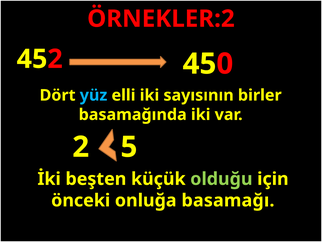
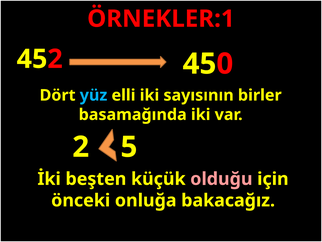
ÖRNEKLER:2: ÖRNEKLER:2 -> ÖRNEKLER:1
olduğu colour: light green -> pink
basamağı: basamağı -> bakacağız
